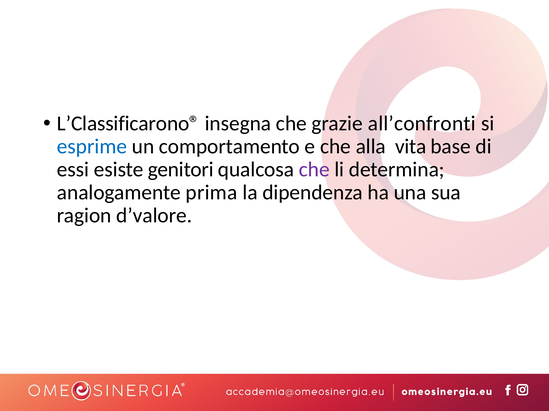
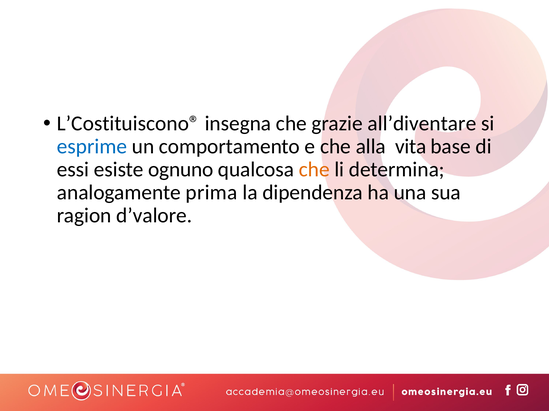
L’Classificarono®: L’Classificarono® -> L’Costituiscono®
all’confronti: all’confronti -> all’diventare
genitori: genitori -> ognuno
che at (314, 170) colour: purple -> orange
